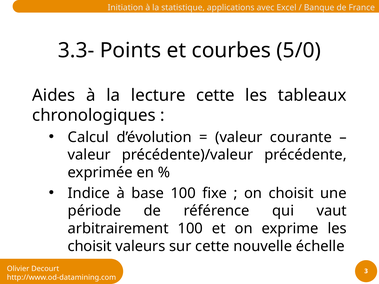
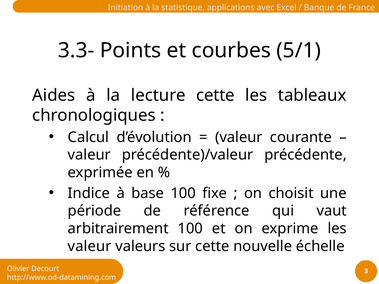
5/0: 5/0 -> 5/1
choisit at (90, 246): choisit -> valeur
